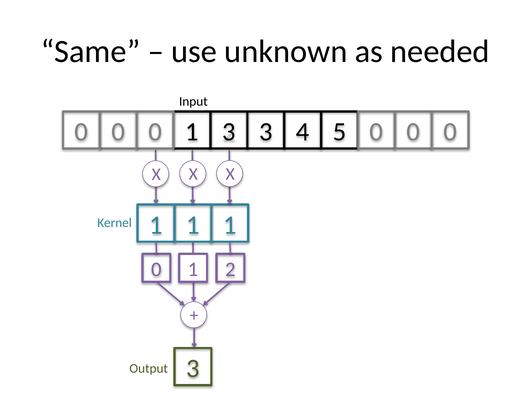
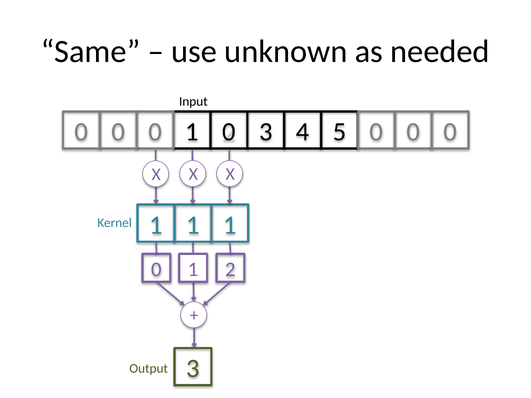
1 3: 3 -> 0
